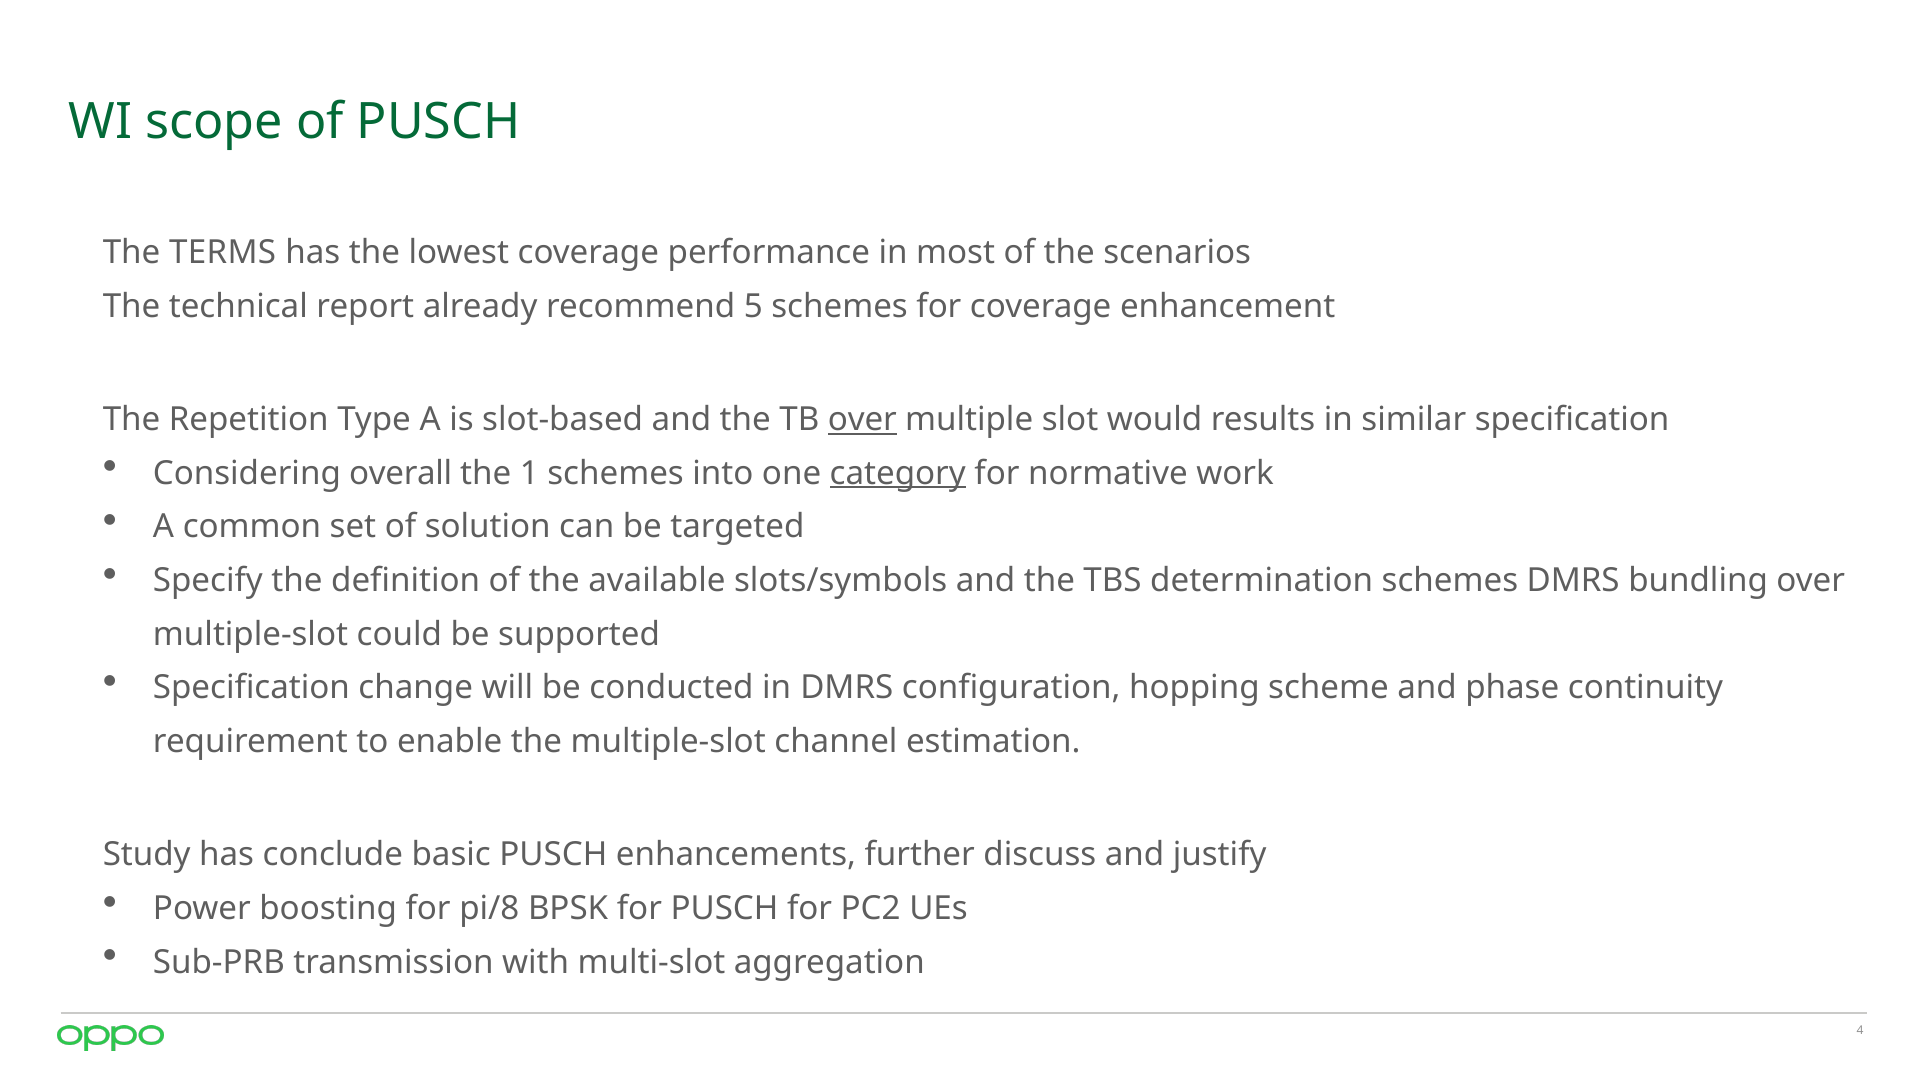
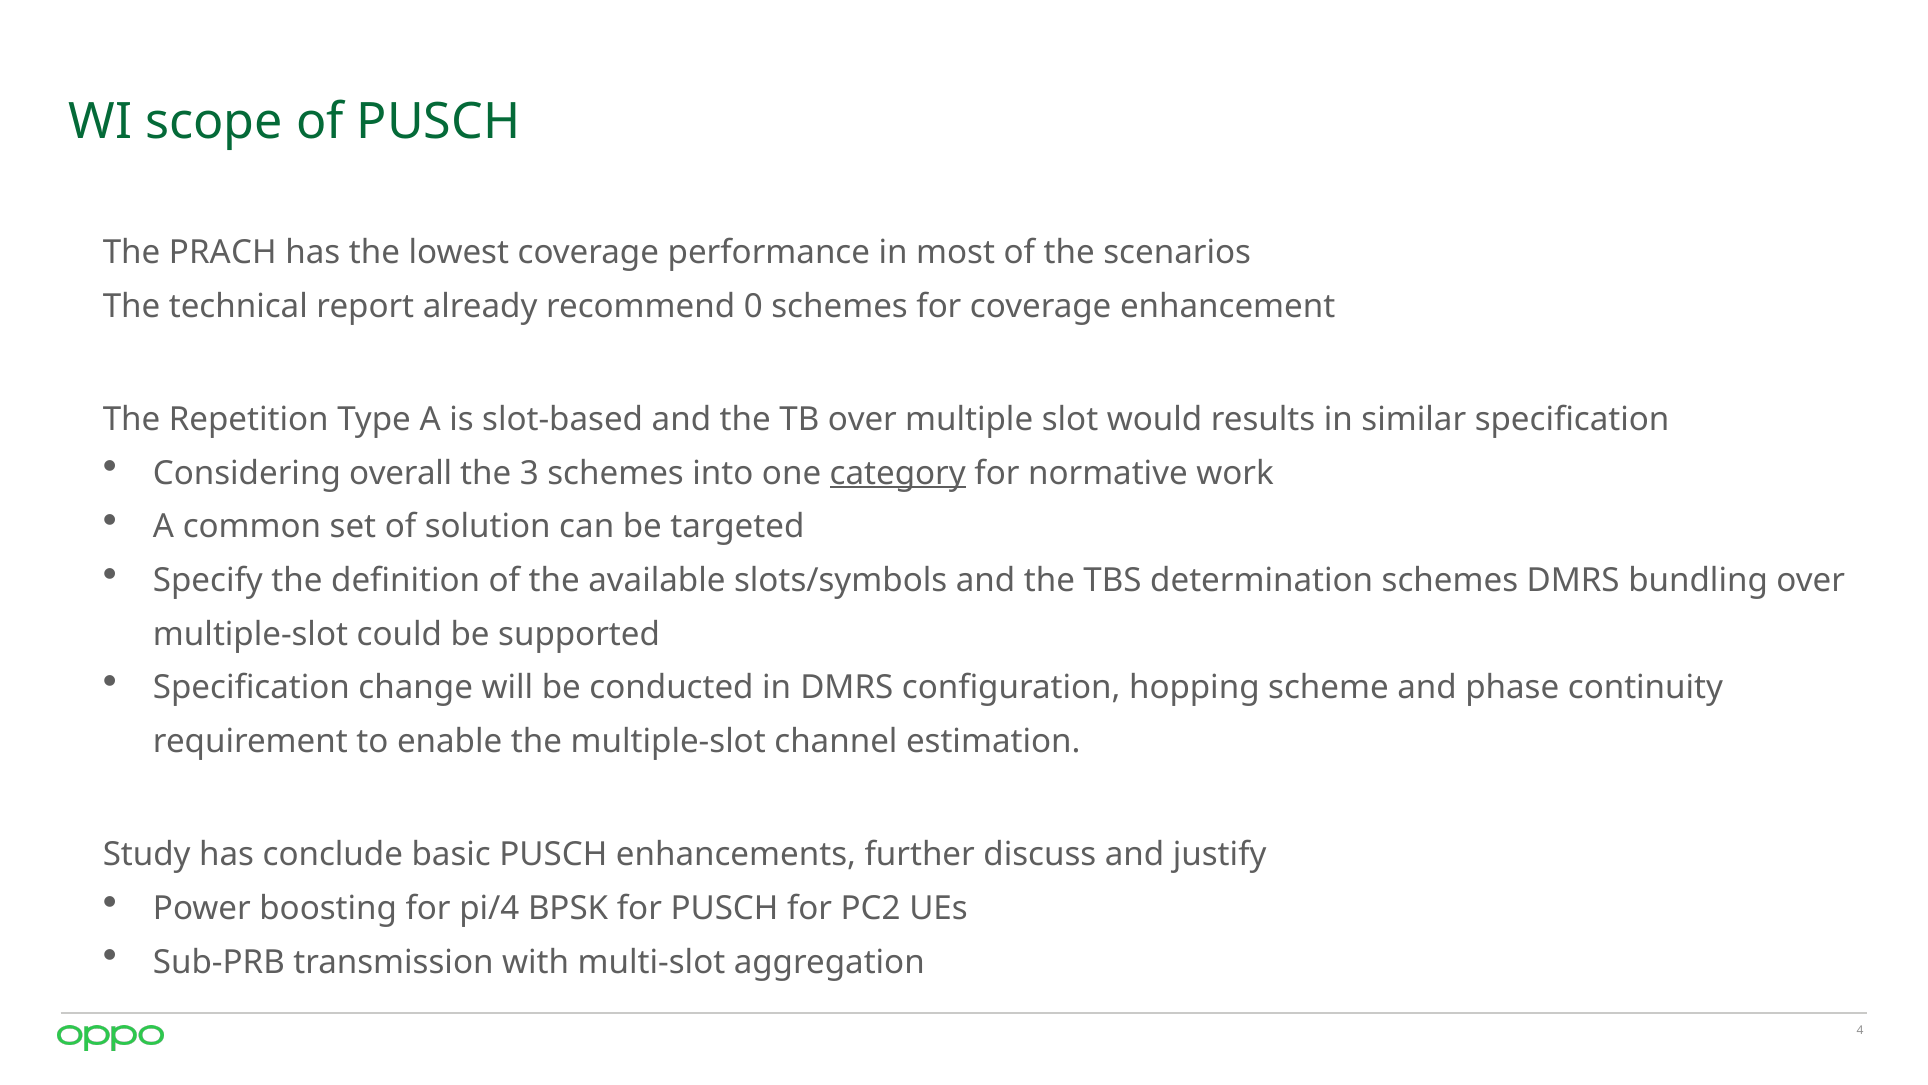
TERMS: TERMS -> PRACH
5: 5 -> 0
over at (862, 419) underline: present -> none
1: 1 -> 3
pi/8: pi/8 -> pi/4
